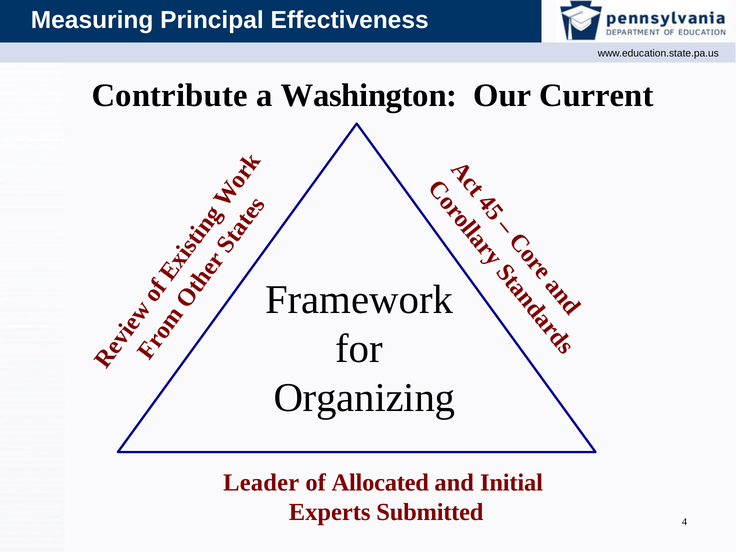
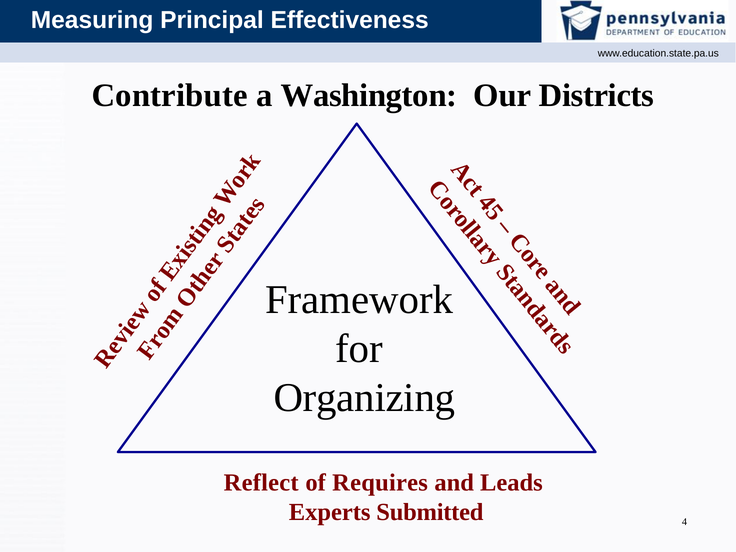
Current: Current -> Districts
Leader: Leader -> Reflect
Allocated: Allocated -> Requires
Initial: Initial -> Leads
